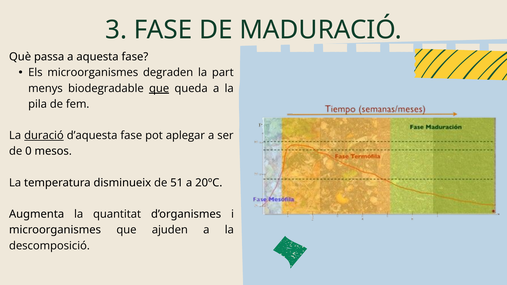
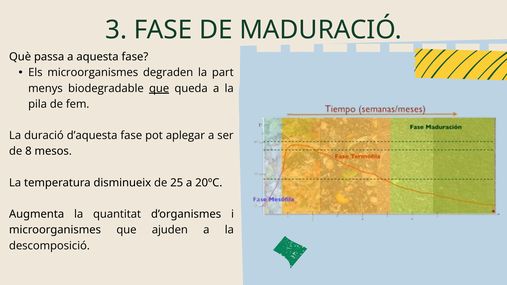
duració underline: present -> none
0: 0 -> 8
51: 51 -> 25
